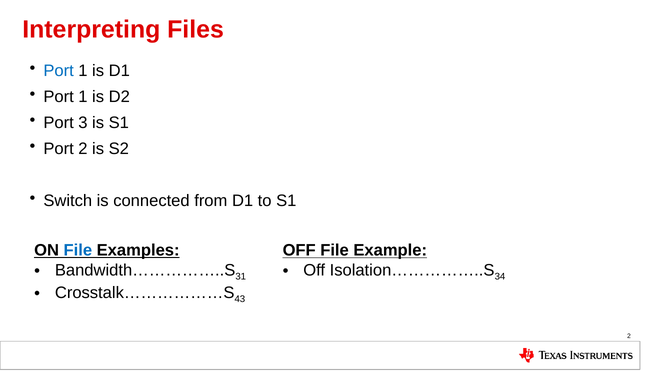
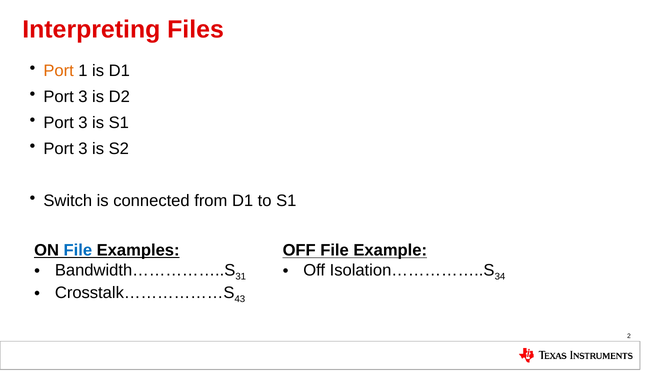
Port at (59, 71) colour: blue -> orange
1 at (83, 97): 1 -> 3
2 at (83, 149): 2 -> 3
